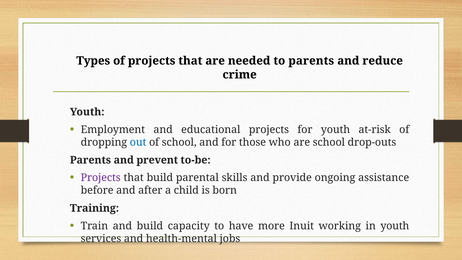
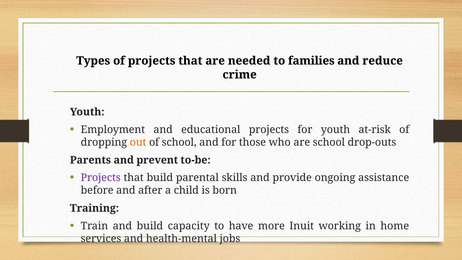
to parents: parents -> families
out colour: blue -> orange
in youth: youth -> home
